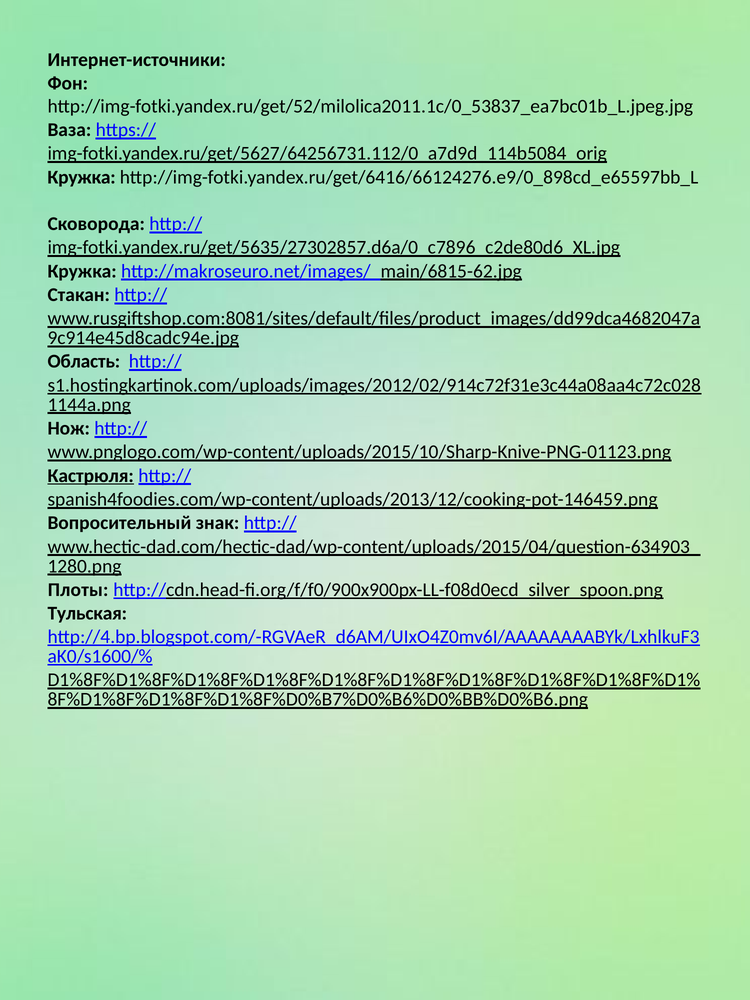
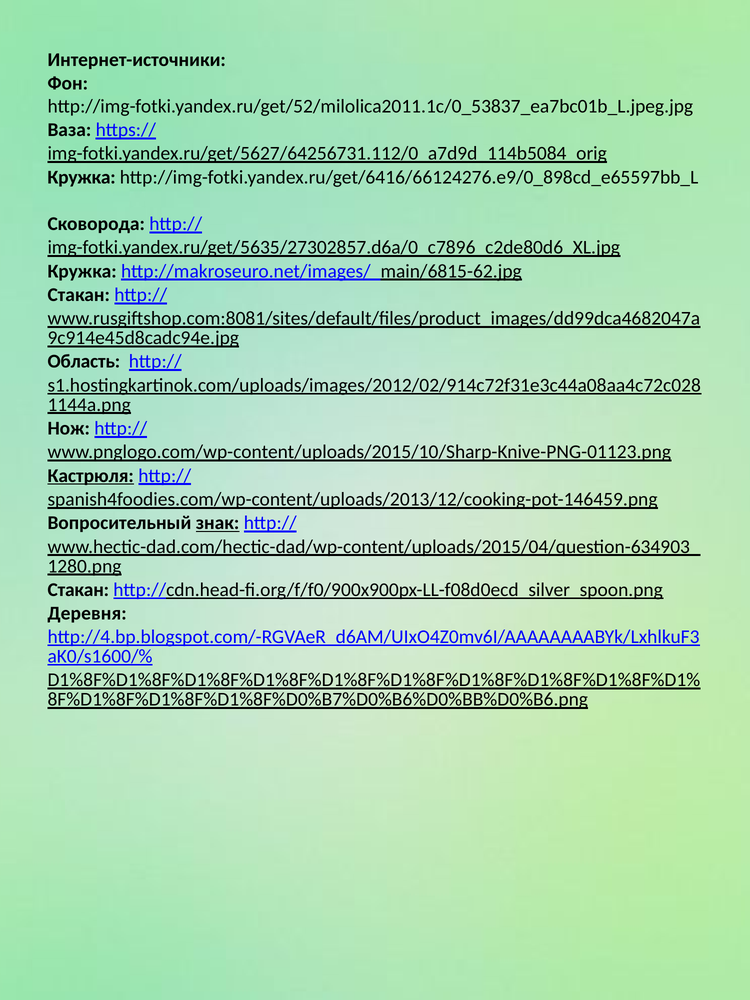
знак underline: none -> present
Плоты at (78, 590): Плоты -> Стакан
Тульская: Тульская -> Деревня
